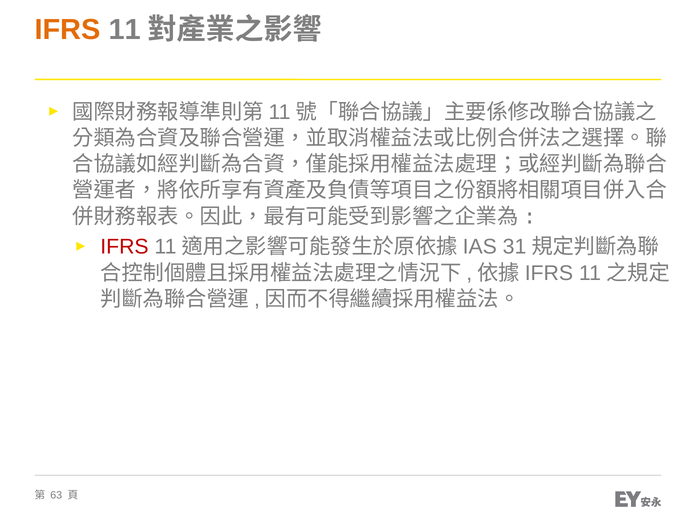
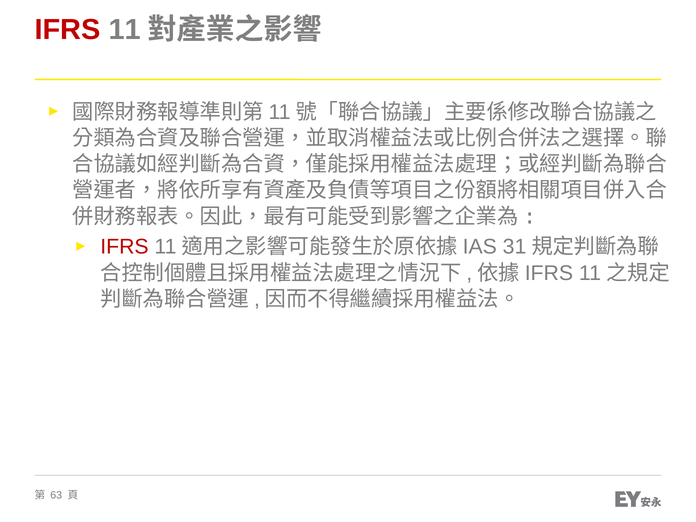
IFRS at (68, 29) colour: orange -> red
